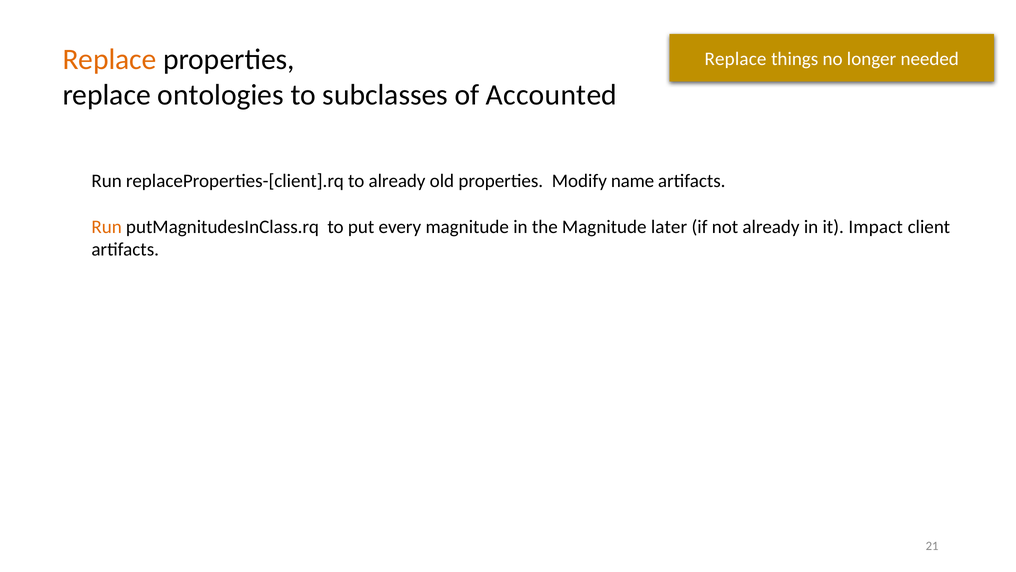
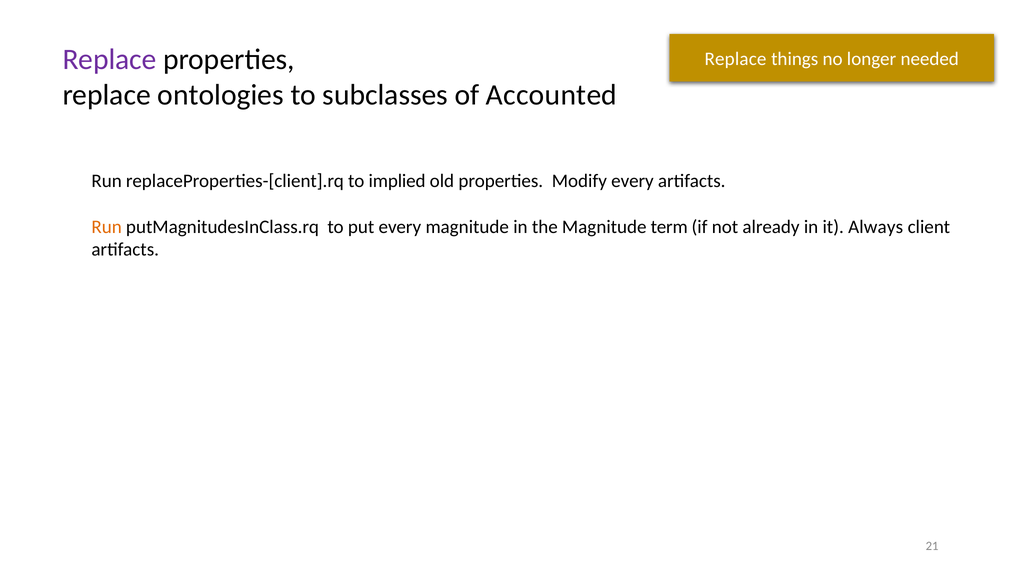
Replace at (110, 59) colour: orange -> purple
to already: already -> implied
Modify name: name -> every
later: later -> term
Impact: Impact -> Always
